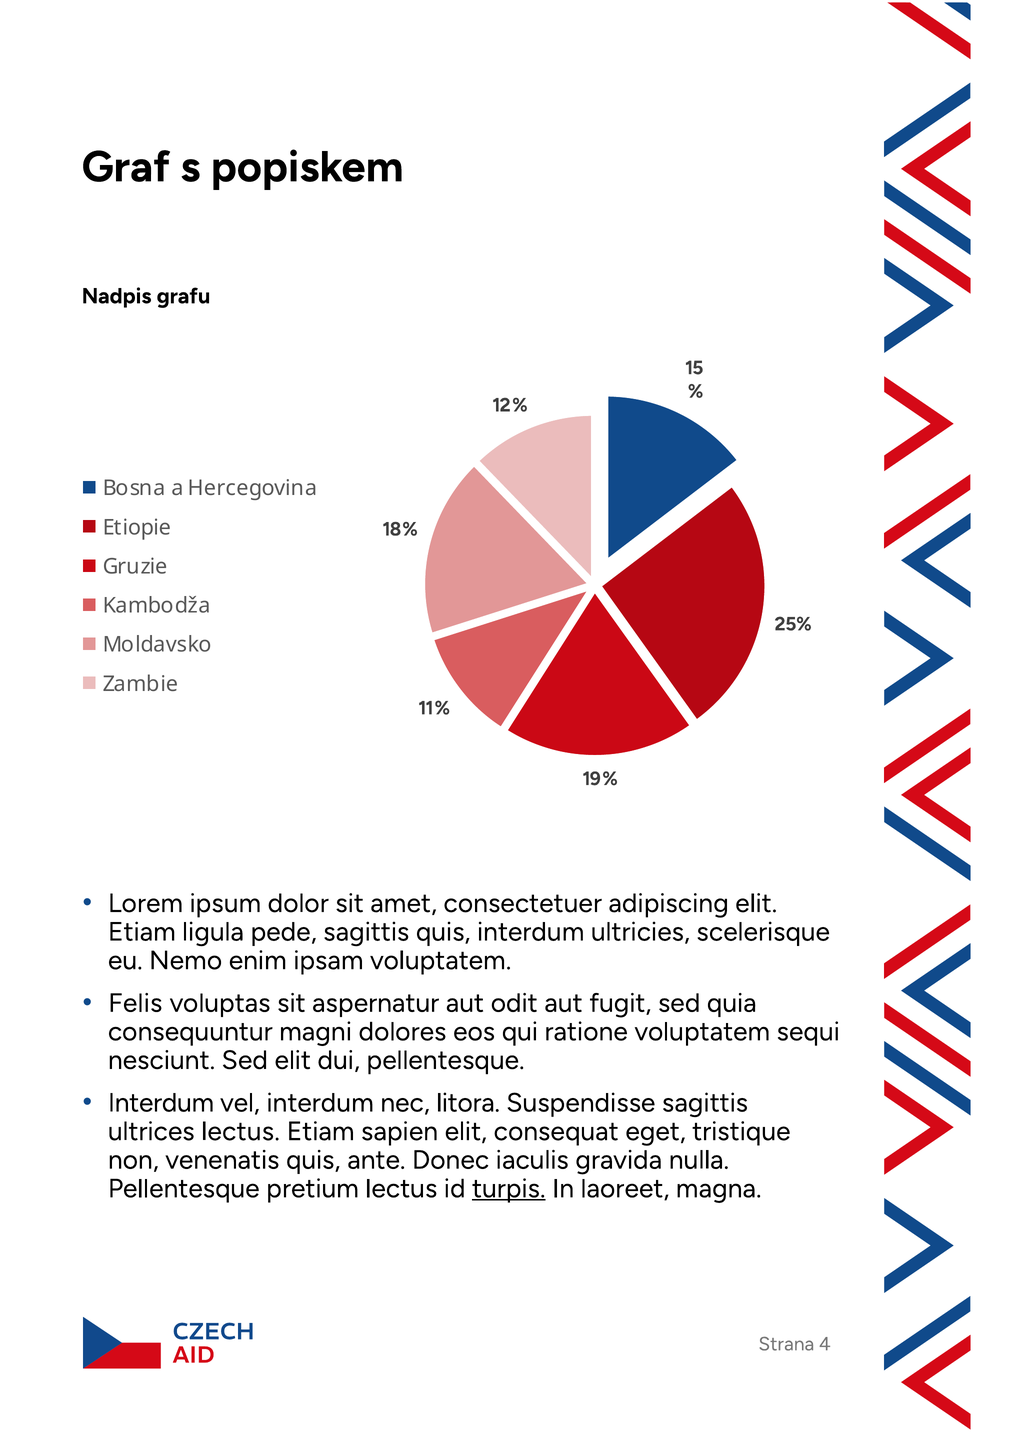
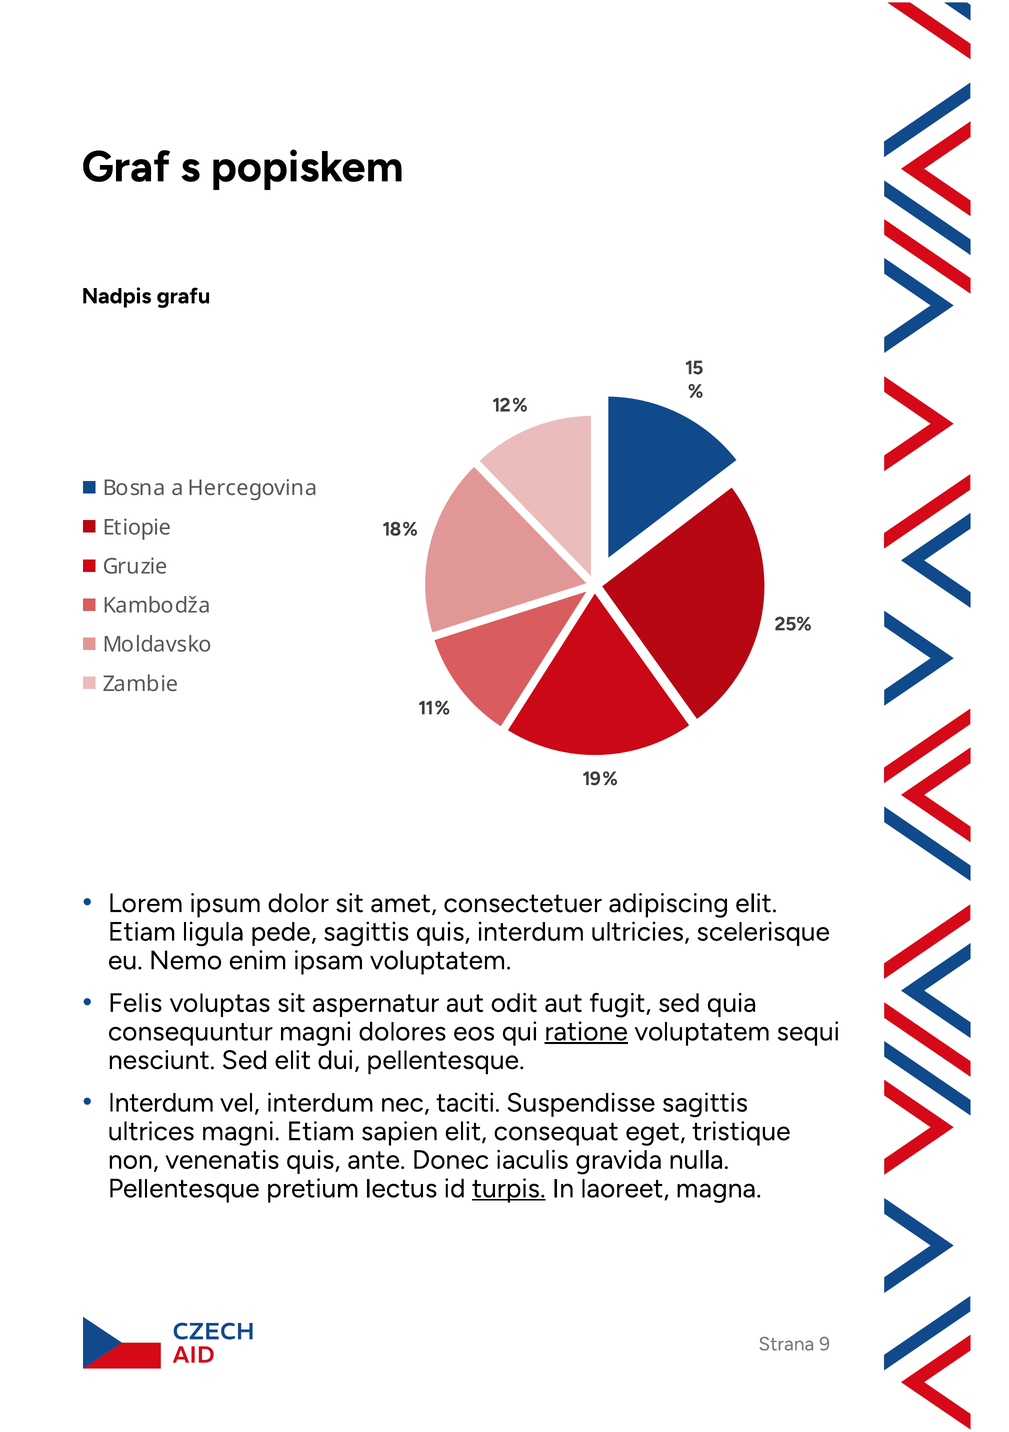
ratione underline: none -> present
litora: litora -> taciti
ultrices lectus: lectus -> magni
4: 4 -> 9
